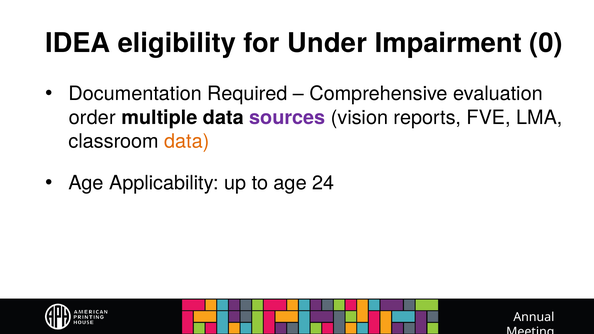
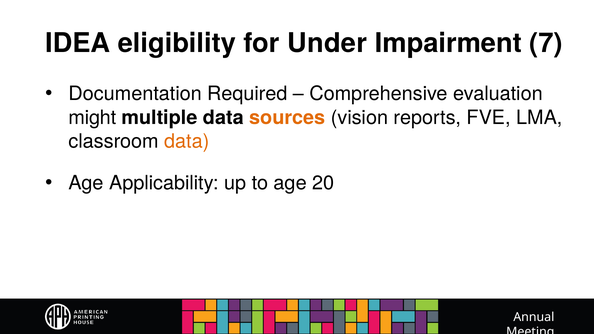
0: 0 -> 7
order: order -> might
sources colour: purple -> orange
24: 24 -> 20
